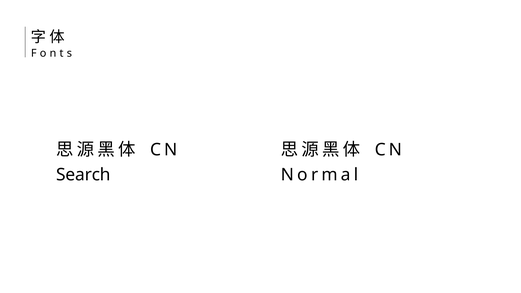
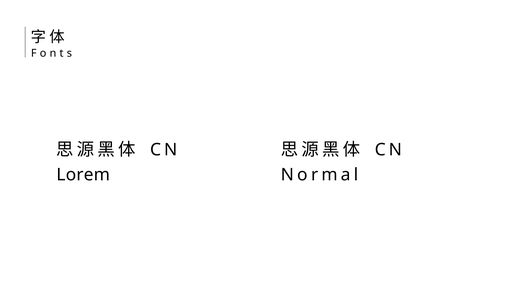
Search: Search -> Lorem
